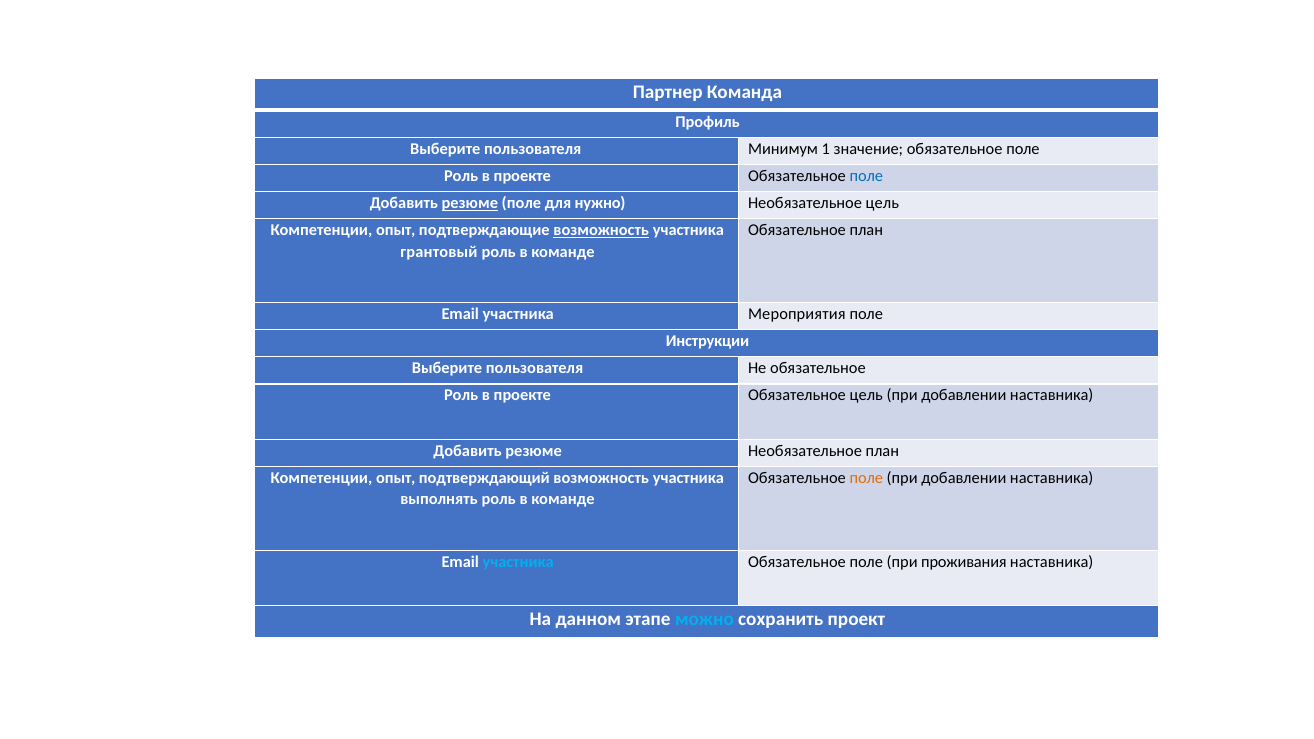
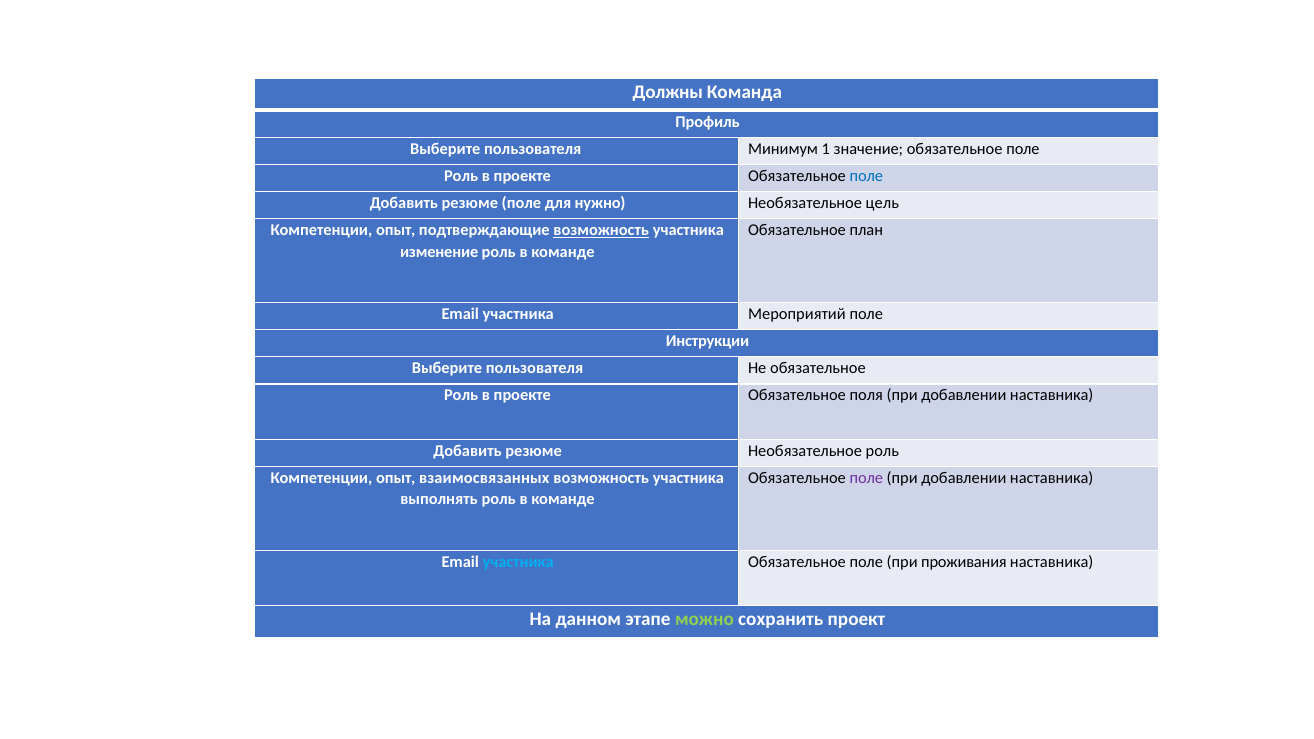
Партнер: Партнер -> Должны
резюме at (470, 203) underline: present -> none
грантовый: грантовый -> изменение
Мероприятия: Мероприятия -> Мероприятий
Обязательное цель: цель -> поля
Необязательное план: план -> роль
подтверждающий: подтверждающий -> взаимосвязанных
поле at (866, 478) colour: orange -> purple
можно colour: light blue -> light green
